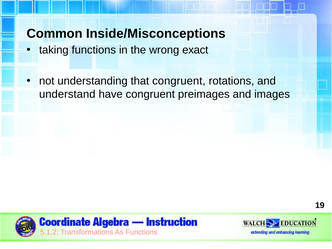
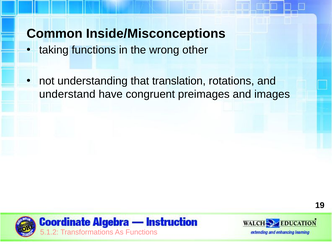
exact: exact -> other
that congruent: congruent -> translation
